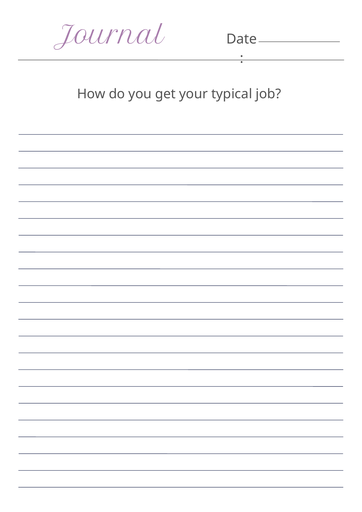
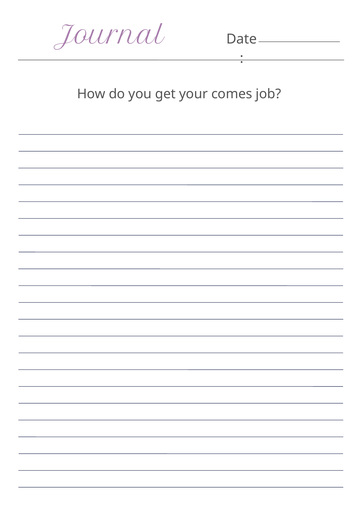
typical: typical -> comes
